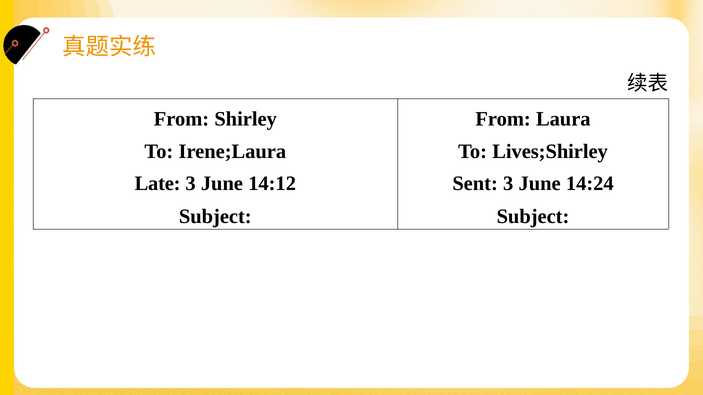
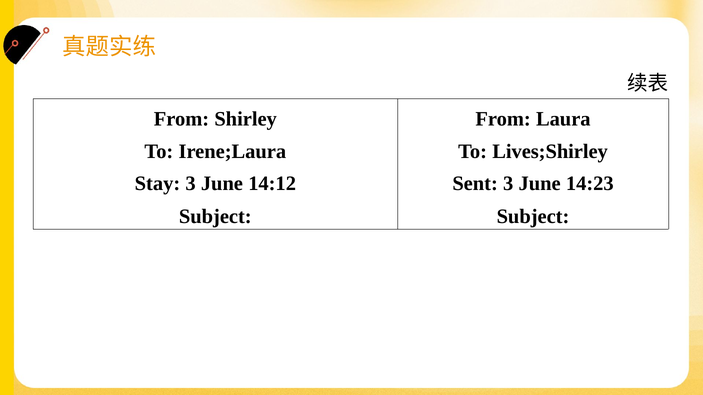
Late: Late -> Stay
14:24: 14:24 -> 14:23
